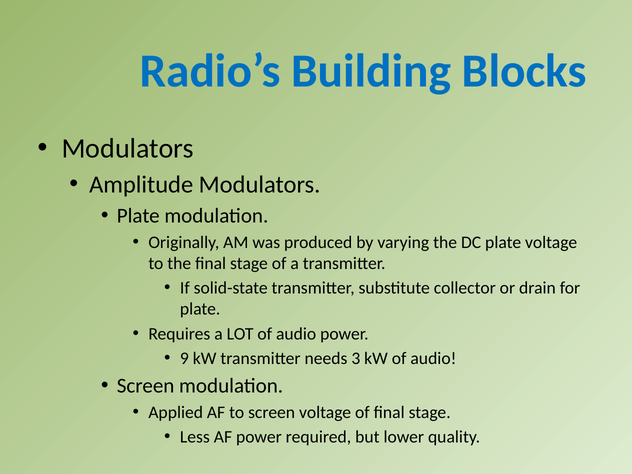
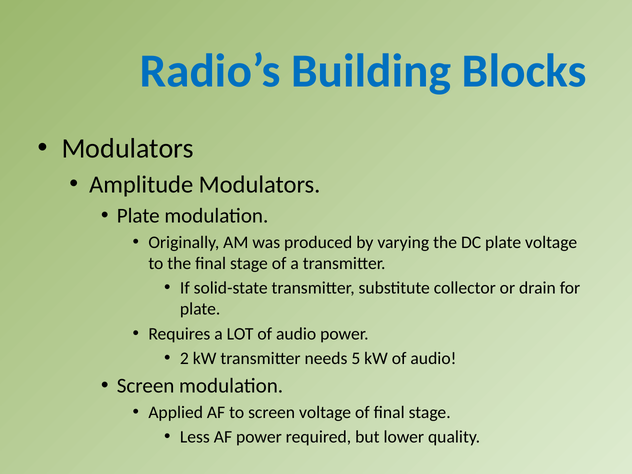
9: 9 -> 2
3: 3 -> 5
